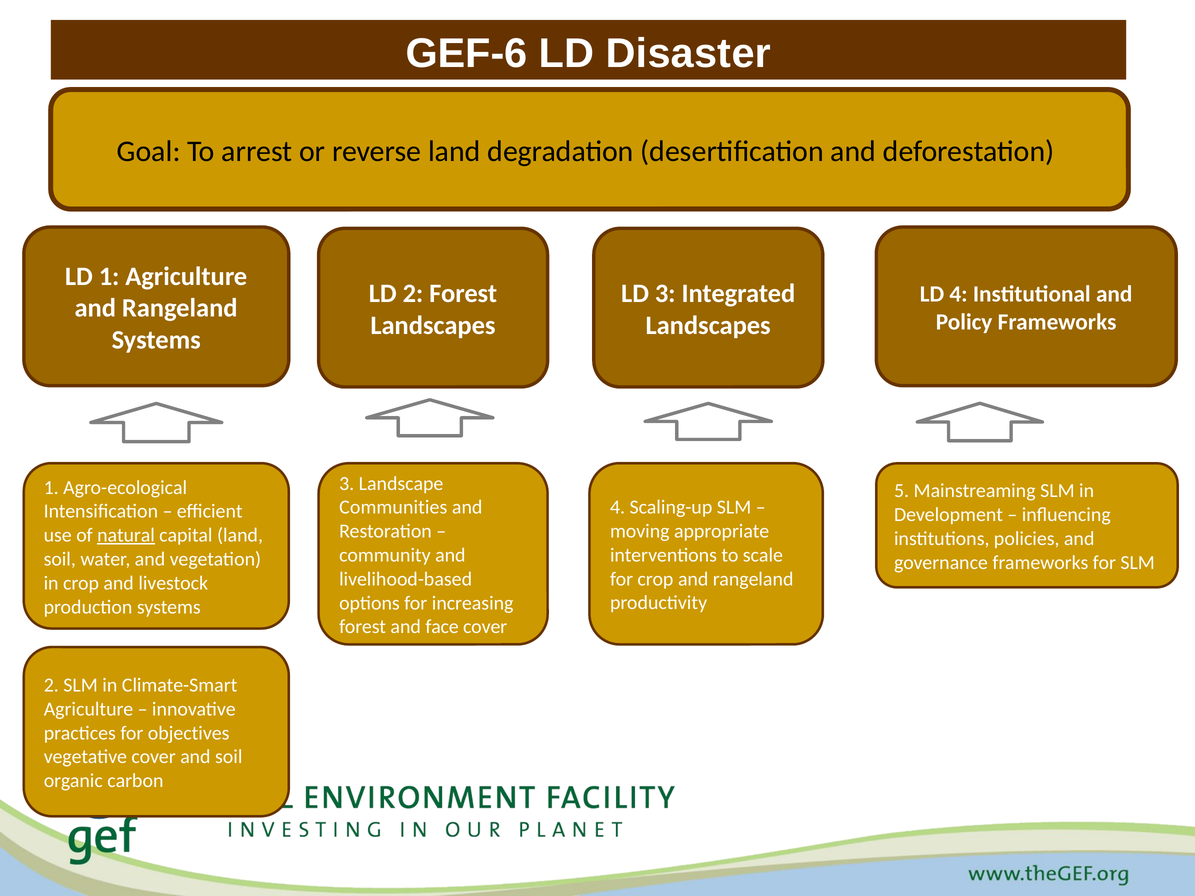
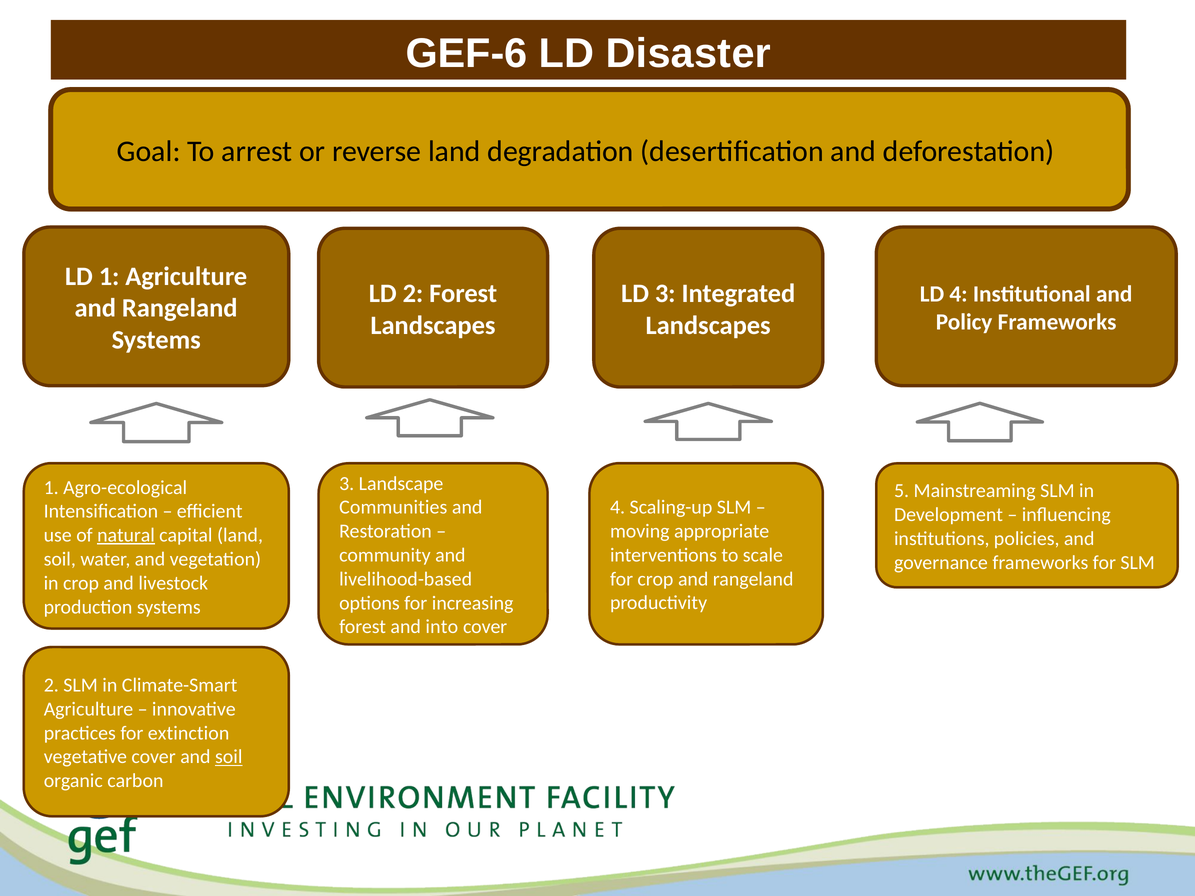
face: face -> into
objectives: objectives -> extinction
soil at (229, 757) underline: none -> present
